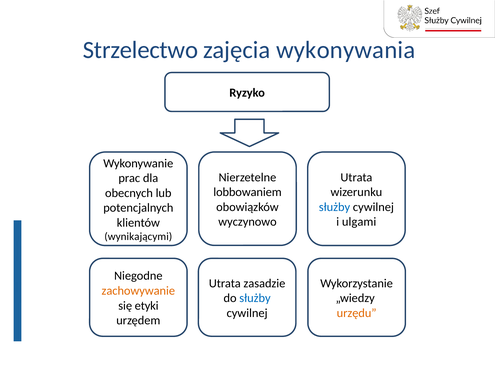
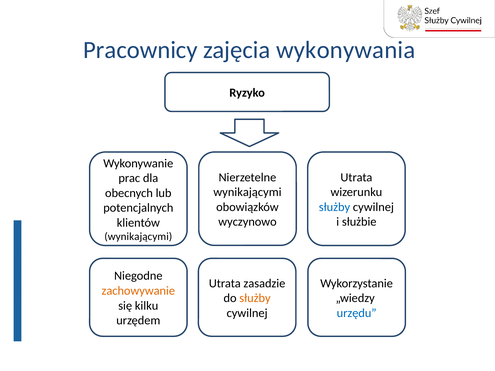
Strzelectwo: Strzelectwo -> Pracownicy
lobbowaniem at (247, 192): lobbowaniem -> wynikającymi
ulgami: ulgami -> służbie
służby at (255, 298) colour: blue -> orange
etyki: etyki -> kilku
urzędu colour: orange -> blue
